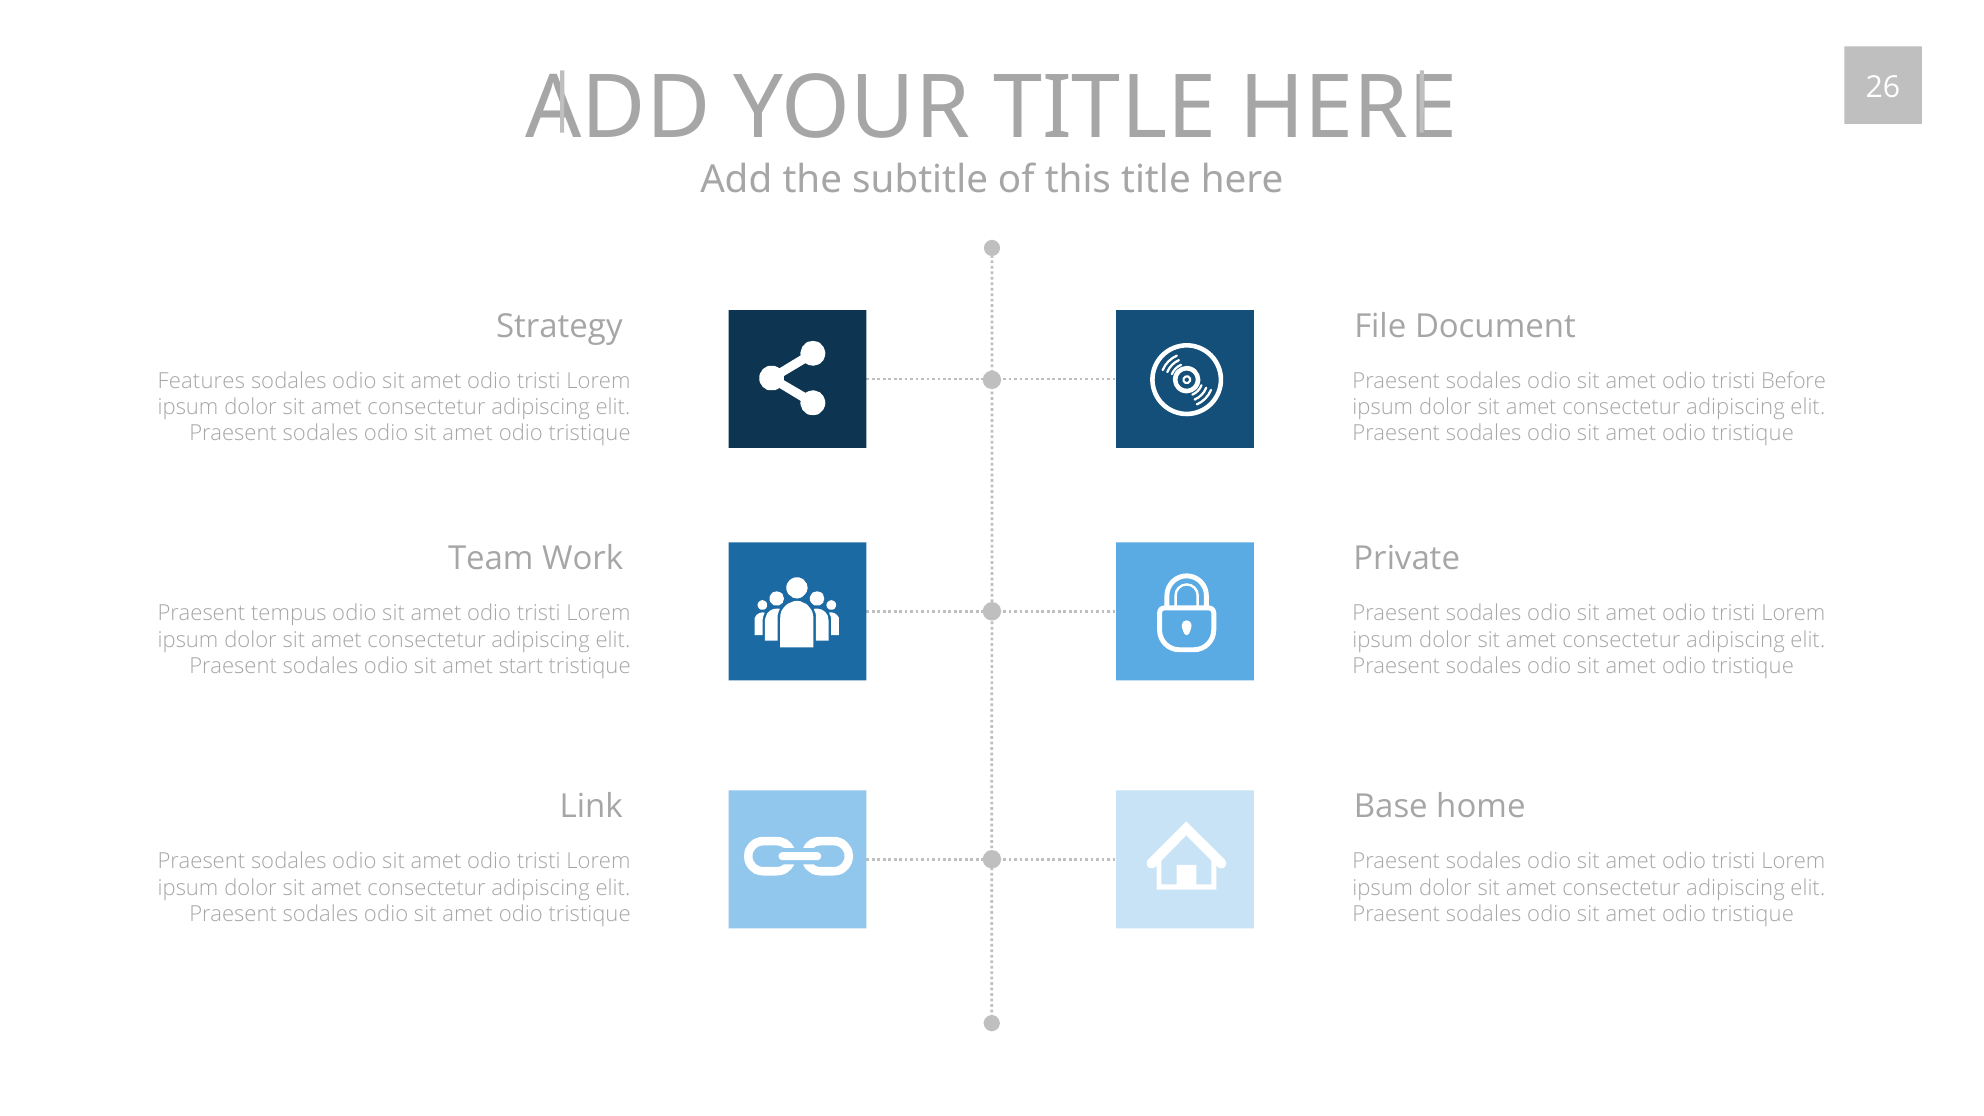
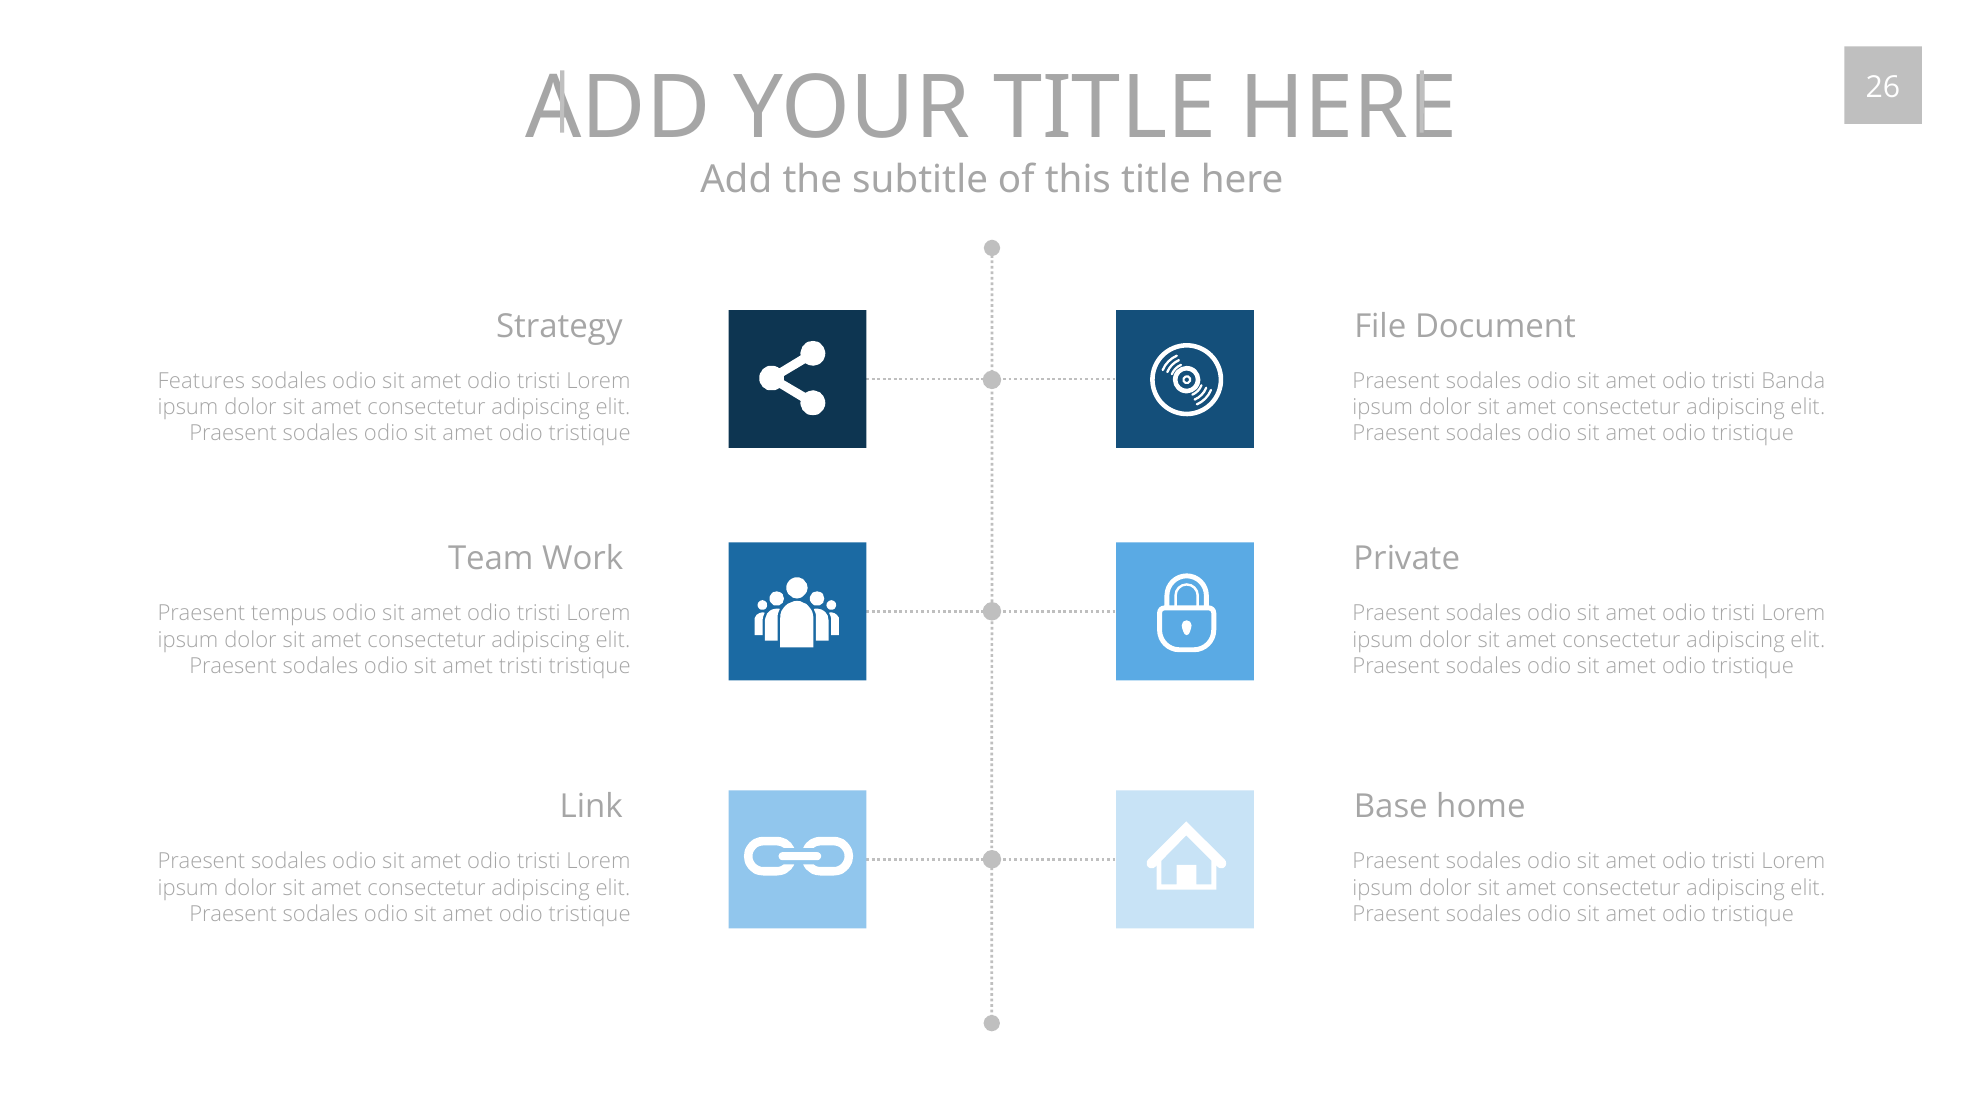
Before: Before -> Banda
amet start: start -> tristi
